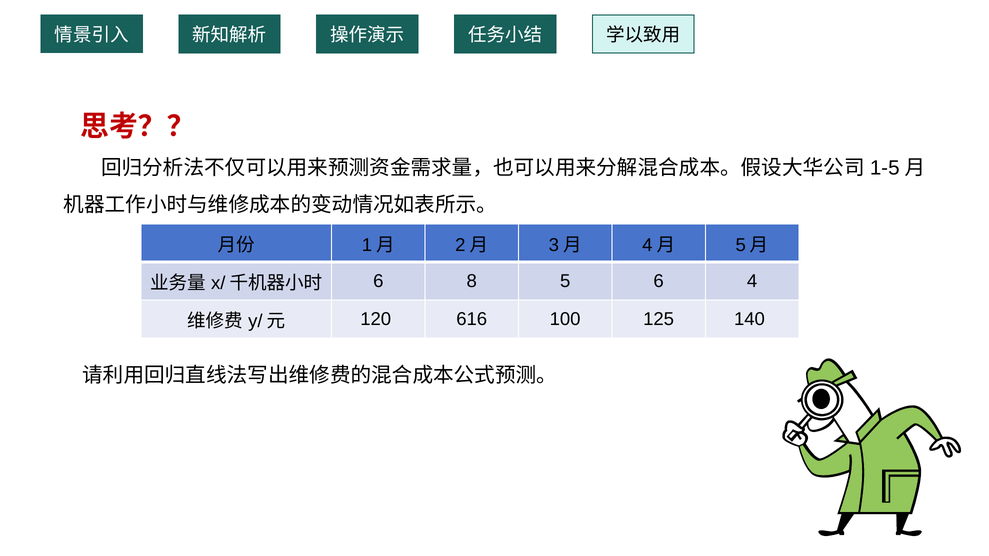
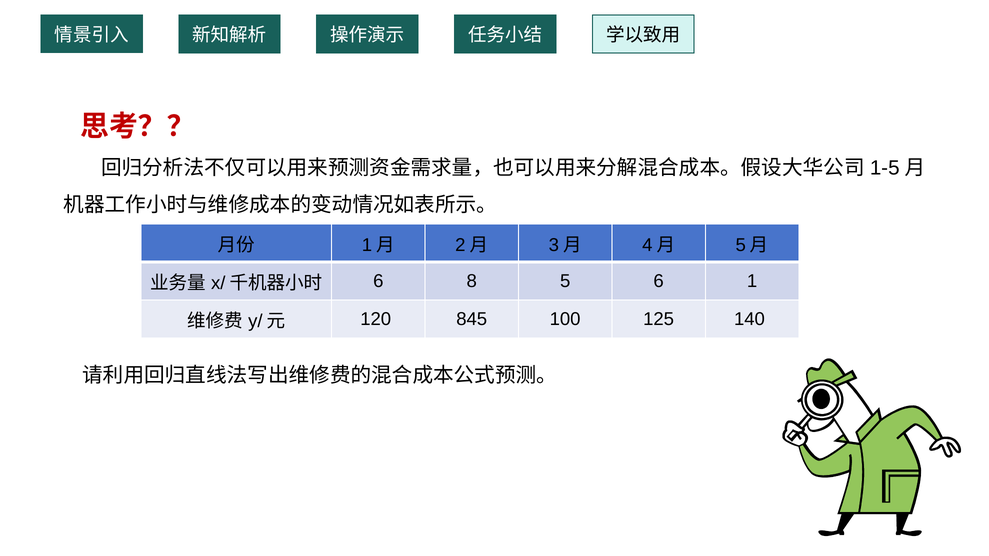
4: 4 -> 1
616: 616 -> 845
